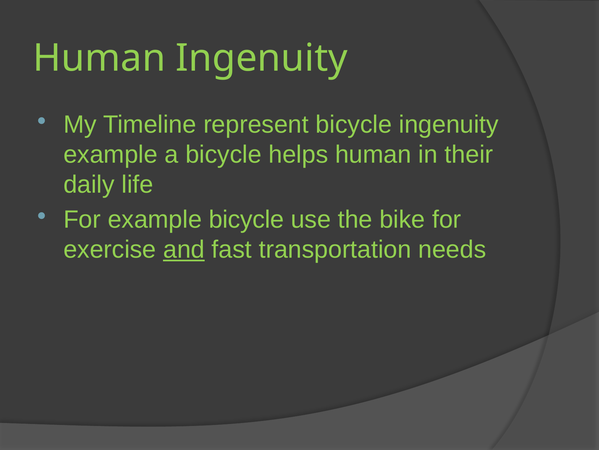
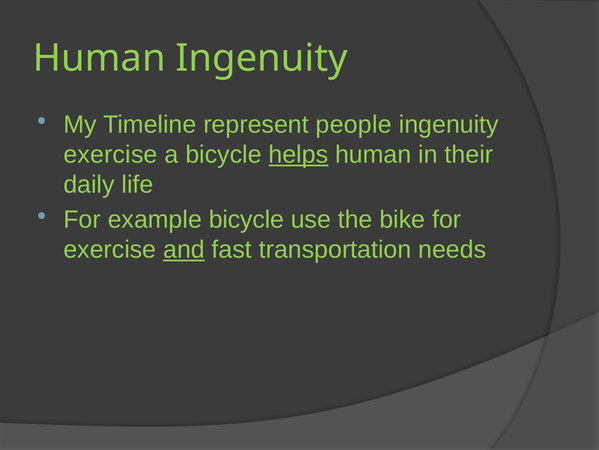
represent bicycle: bicycle -> people
example at (111, 154): example -> exercise
helps underline: none -> present
